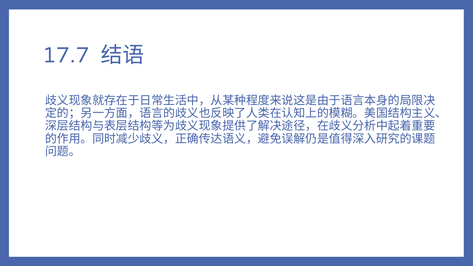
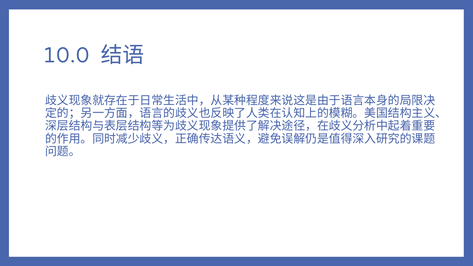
17.7: 17.7 -> 10.0
